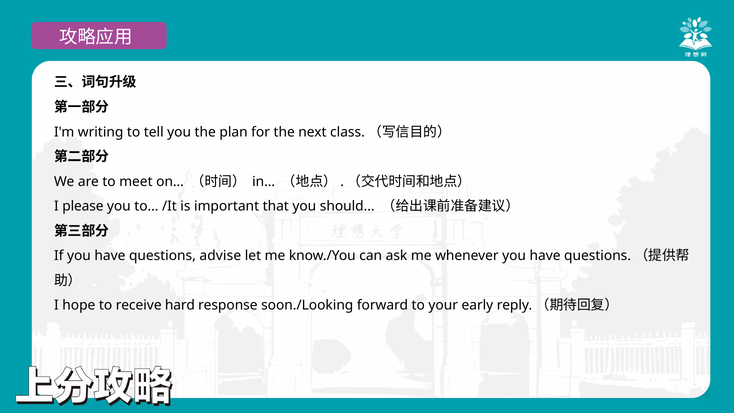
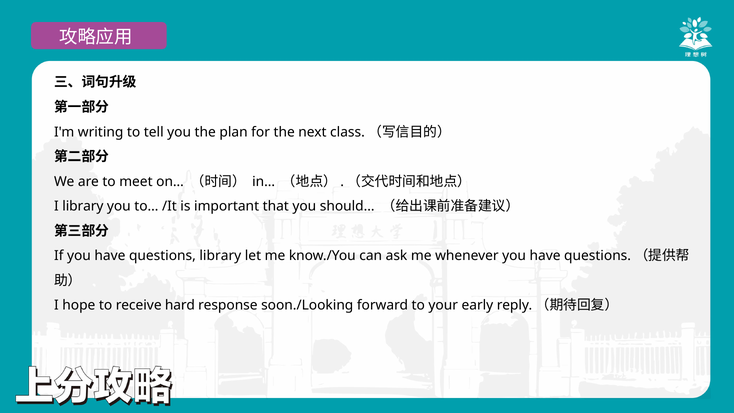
I please: please -> library
questions advise: advise -> library
